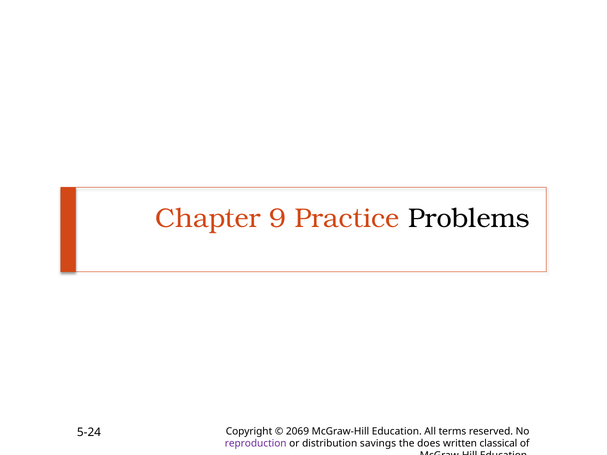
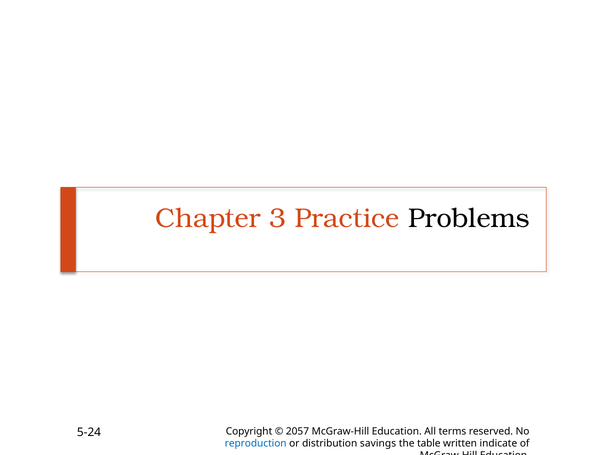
9: 9 -> 3
2069: 2069 -> 2057
reproduction colour: purple -> blue
does: does -> table
classical: classical -> indicate
